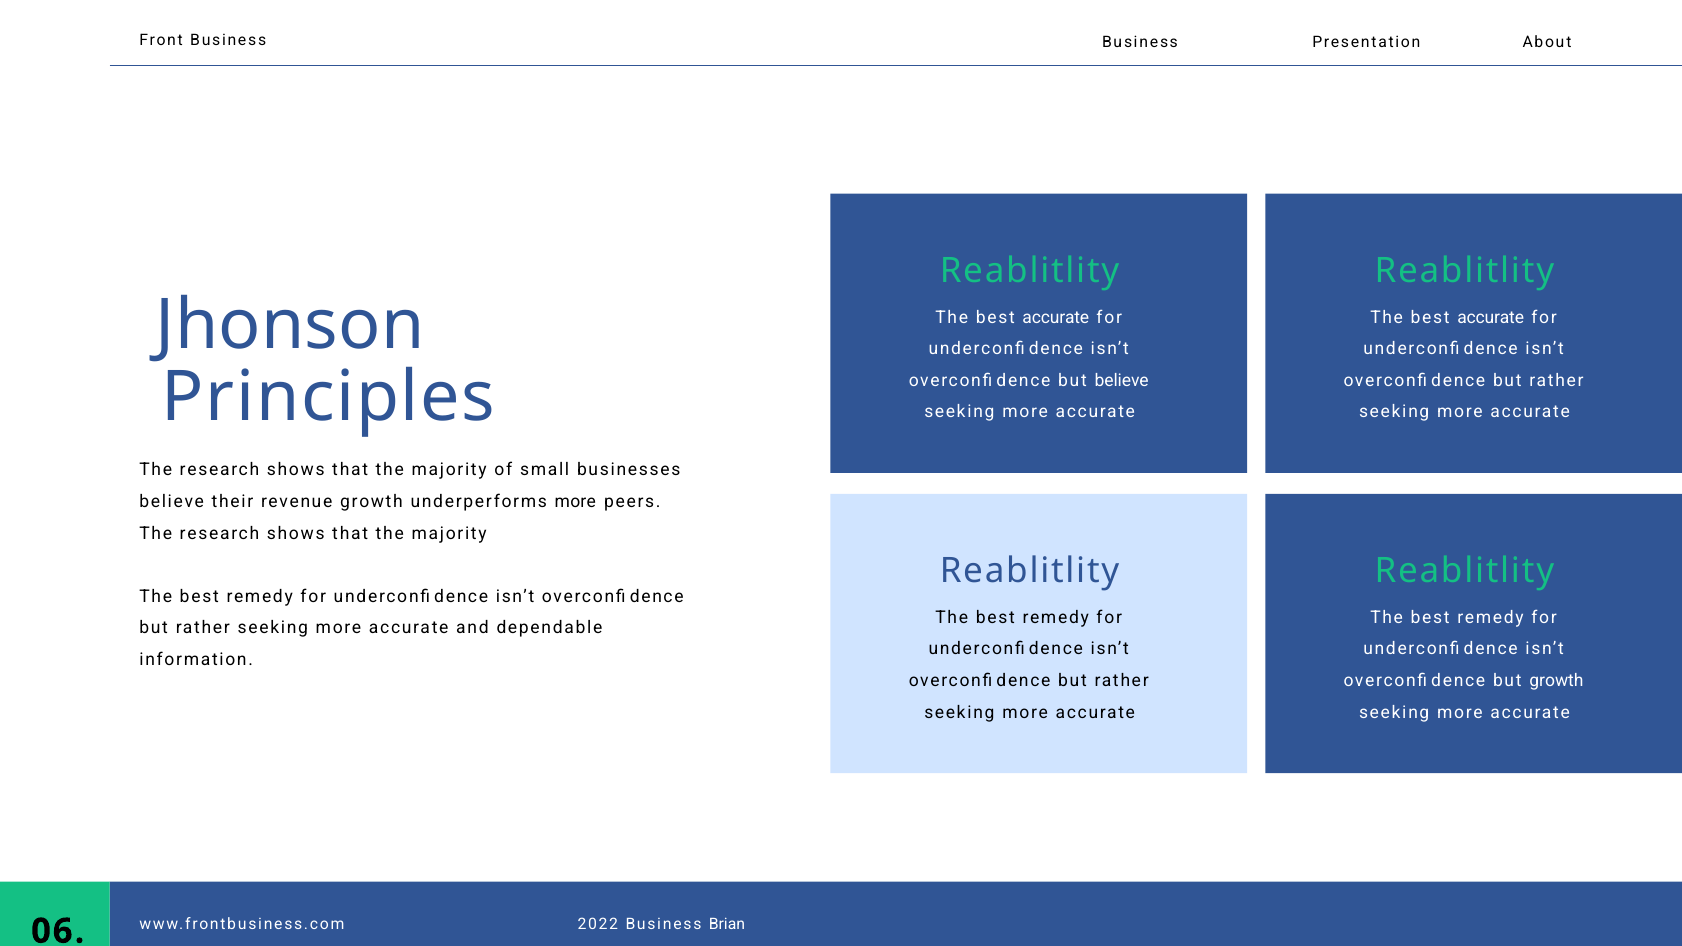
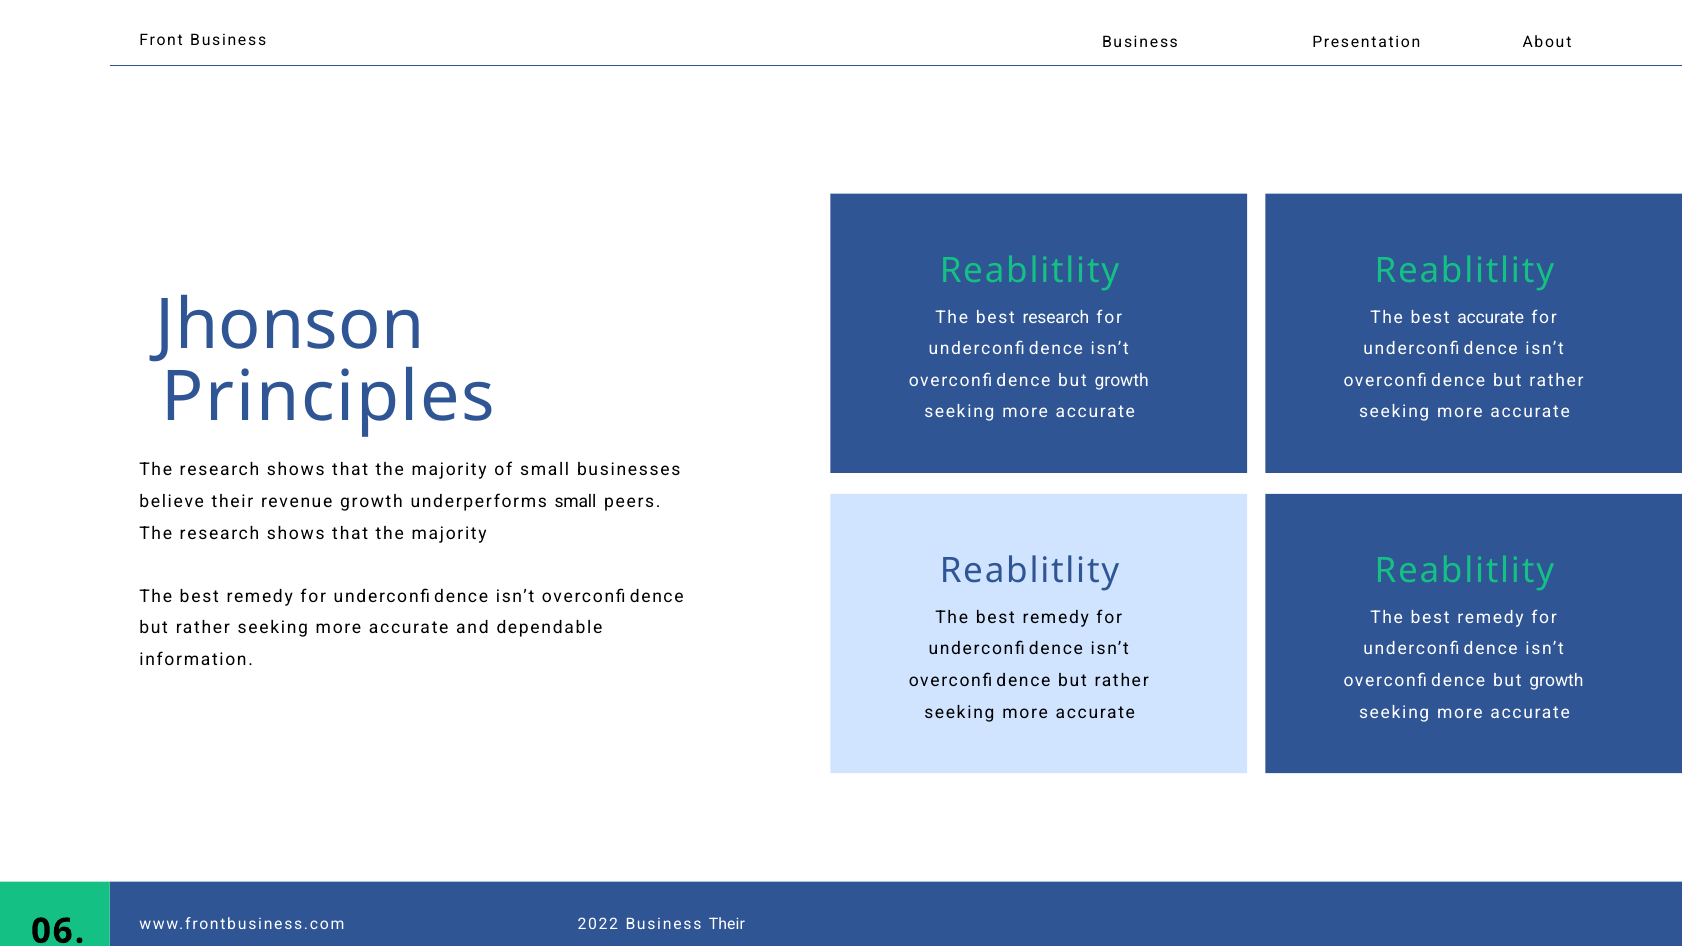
accurate at (1056, 317): accurate -> research
believe at (1122, 381): believe -> growth
underperforms more: more -> small
Business Brian: Brian -> Their
